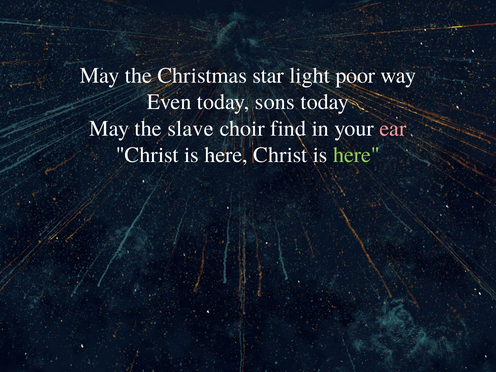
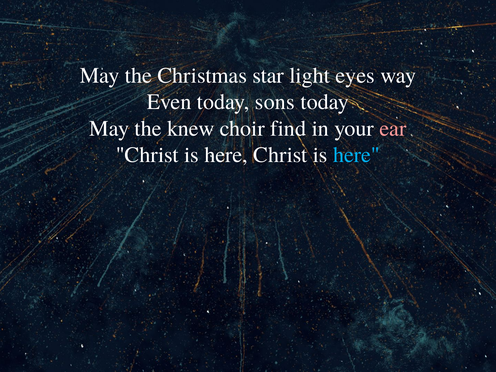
poor: poor -> eyes
slave: slave -> knew
here at (356, 155) colour: light green -> light blue
